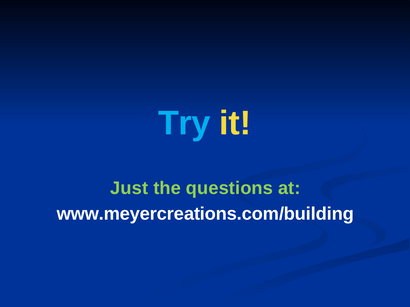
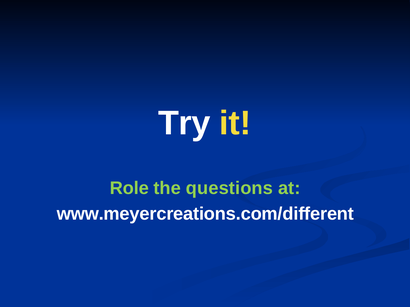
Try colour: light blue -> white
Just: Just -> Role
www.meyercreations.com/building: www.meyercreations.com/building -> www.meyercreations.com/different
